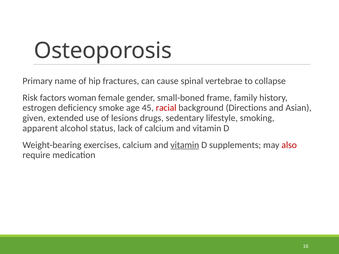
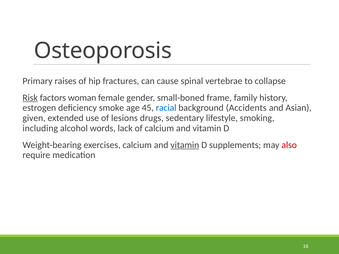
name: name -> raises
Risk underline: none -> present
racial colour: red -> blue
Directions: Directions -> Accidents
apparent: apparent -> including
status: status -> words
